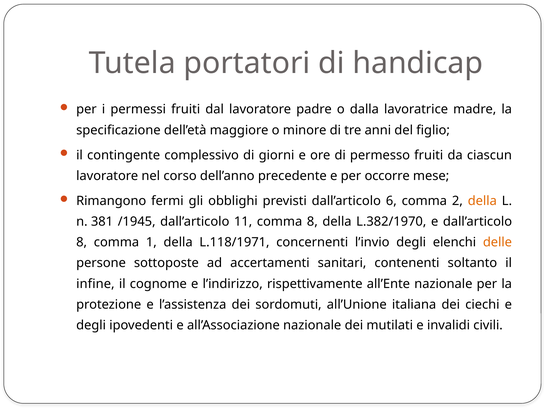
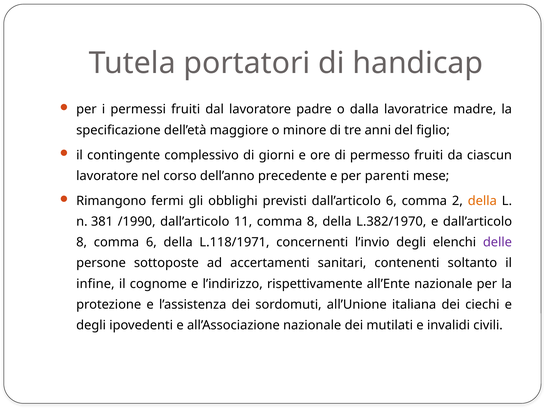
occorre: occorre -> parenti
/1945: /1945 -> /1990
comma 1: 1 -> 6
delle colour: orange -> purple
